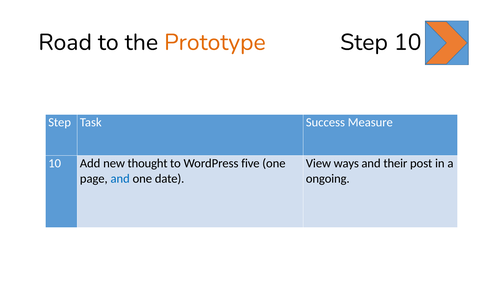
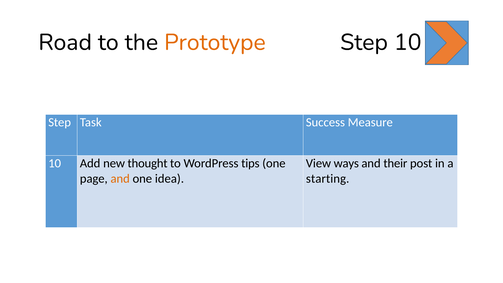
five: five -> tips
and at (120, 179) colour: blue -> orange
date: date -> idea
ongoing: ongoing -> starting
